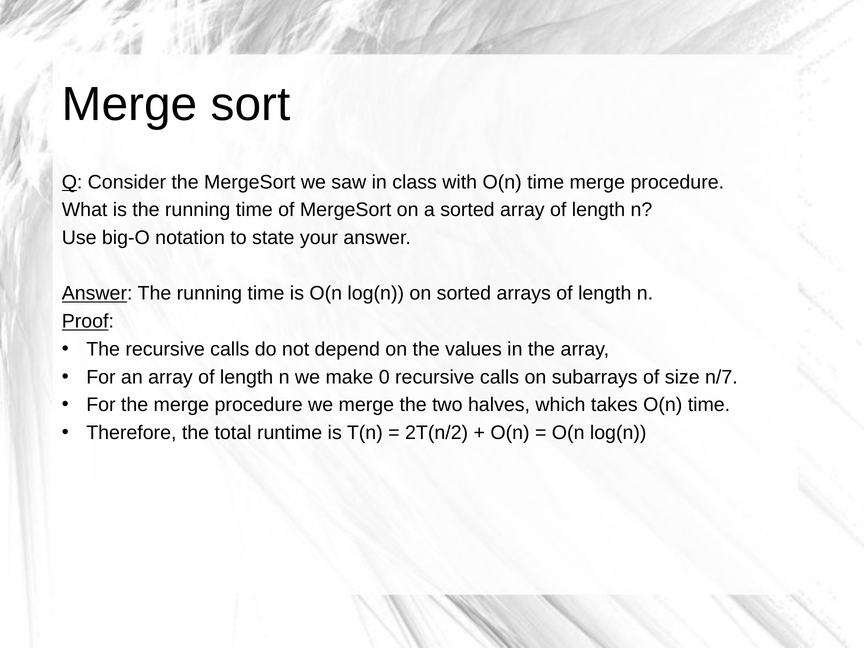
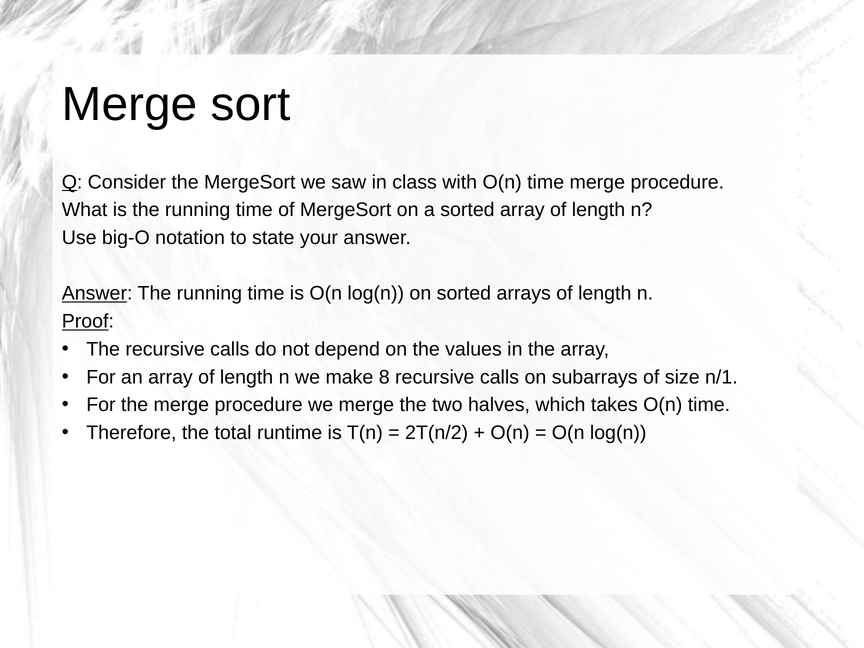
0: 0 -> 8
n/7: n/7 -> n/1
